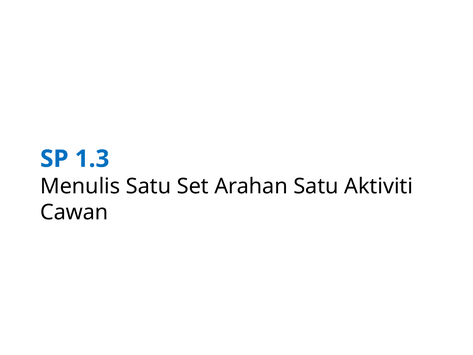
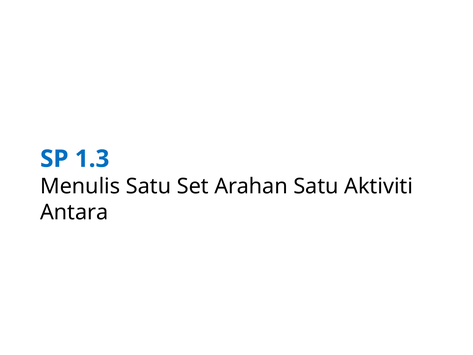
Cawan: Cawan -> Antara
